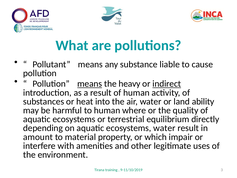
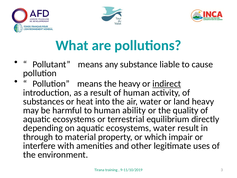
means at (90, 84) underline: present -> none
land ability: ability -> heavy
where: where -> ability
amount: amount -> through
